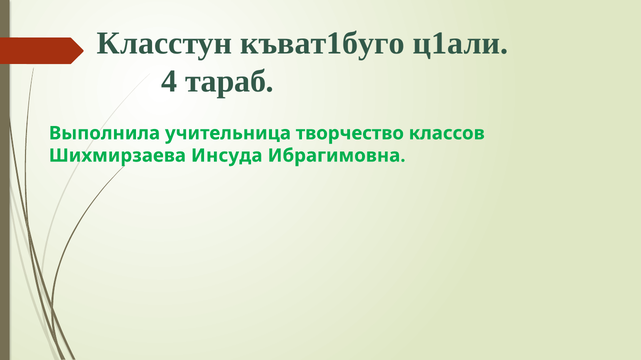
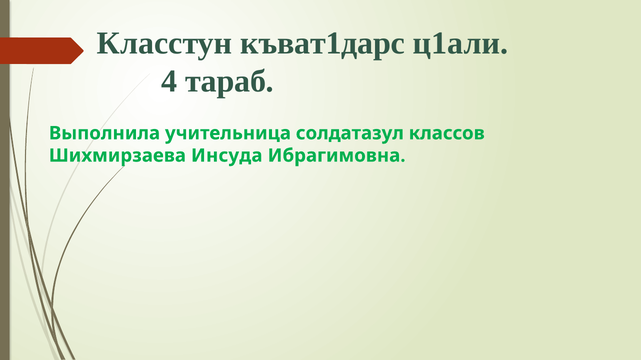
къват1буго: къват1буго -> къват1дарс
творчество: творчество -> солдатазул
